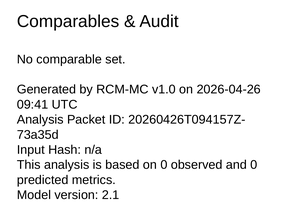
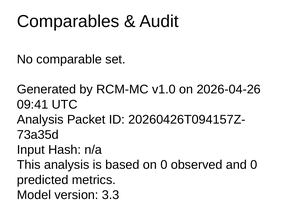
2.1: 2.1 -> 3.3
